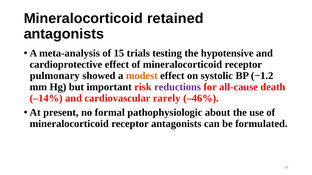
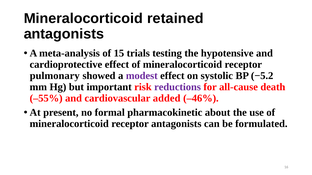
modest colour: orange -> purple
−1.2: −1.2 -> −5.2
–14%: –14% -> –55%
rarely: rarely -> added
pathophysiologic: pathophysiologic -> pharmacokinetic
